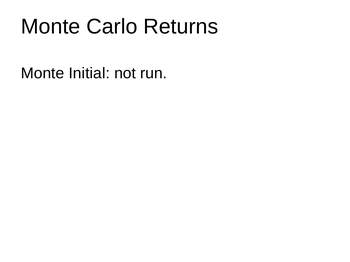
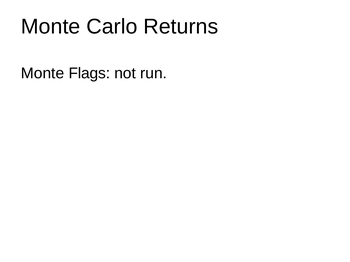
Initial: Initial -> Flags
